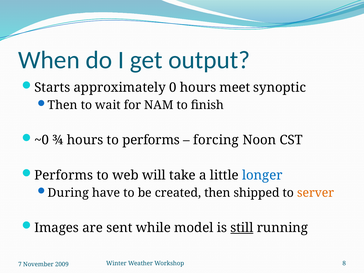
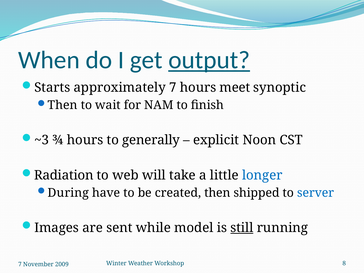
output underline: none -> present
approximately 0: 0 -> 7
~0: ~0 -> ~3
to performs: performs -> generally
forcing: forcing -> explicit
Performs at (64, 175): Performs -> Radiation
server colour: orange -> blue
